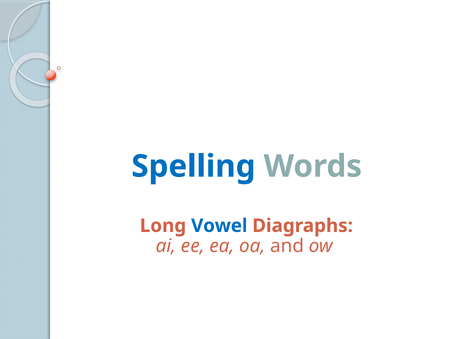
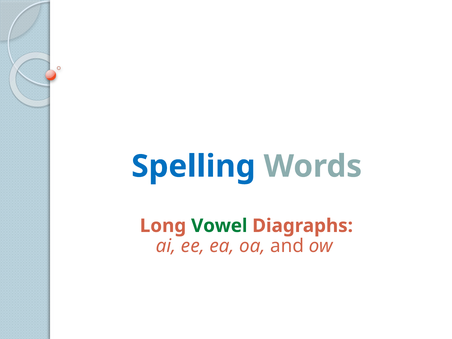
Vowel colour: blue -> green
